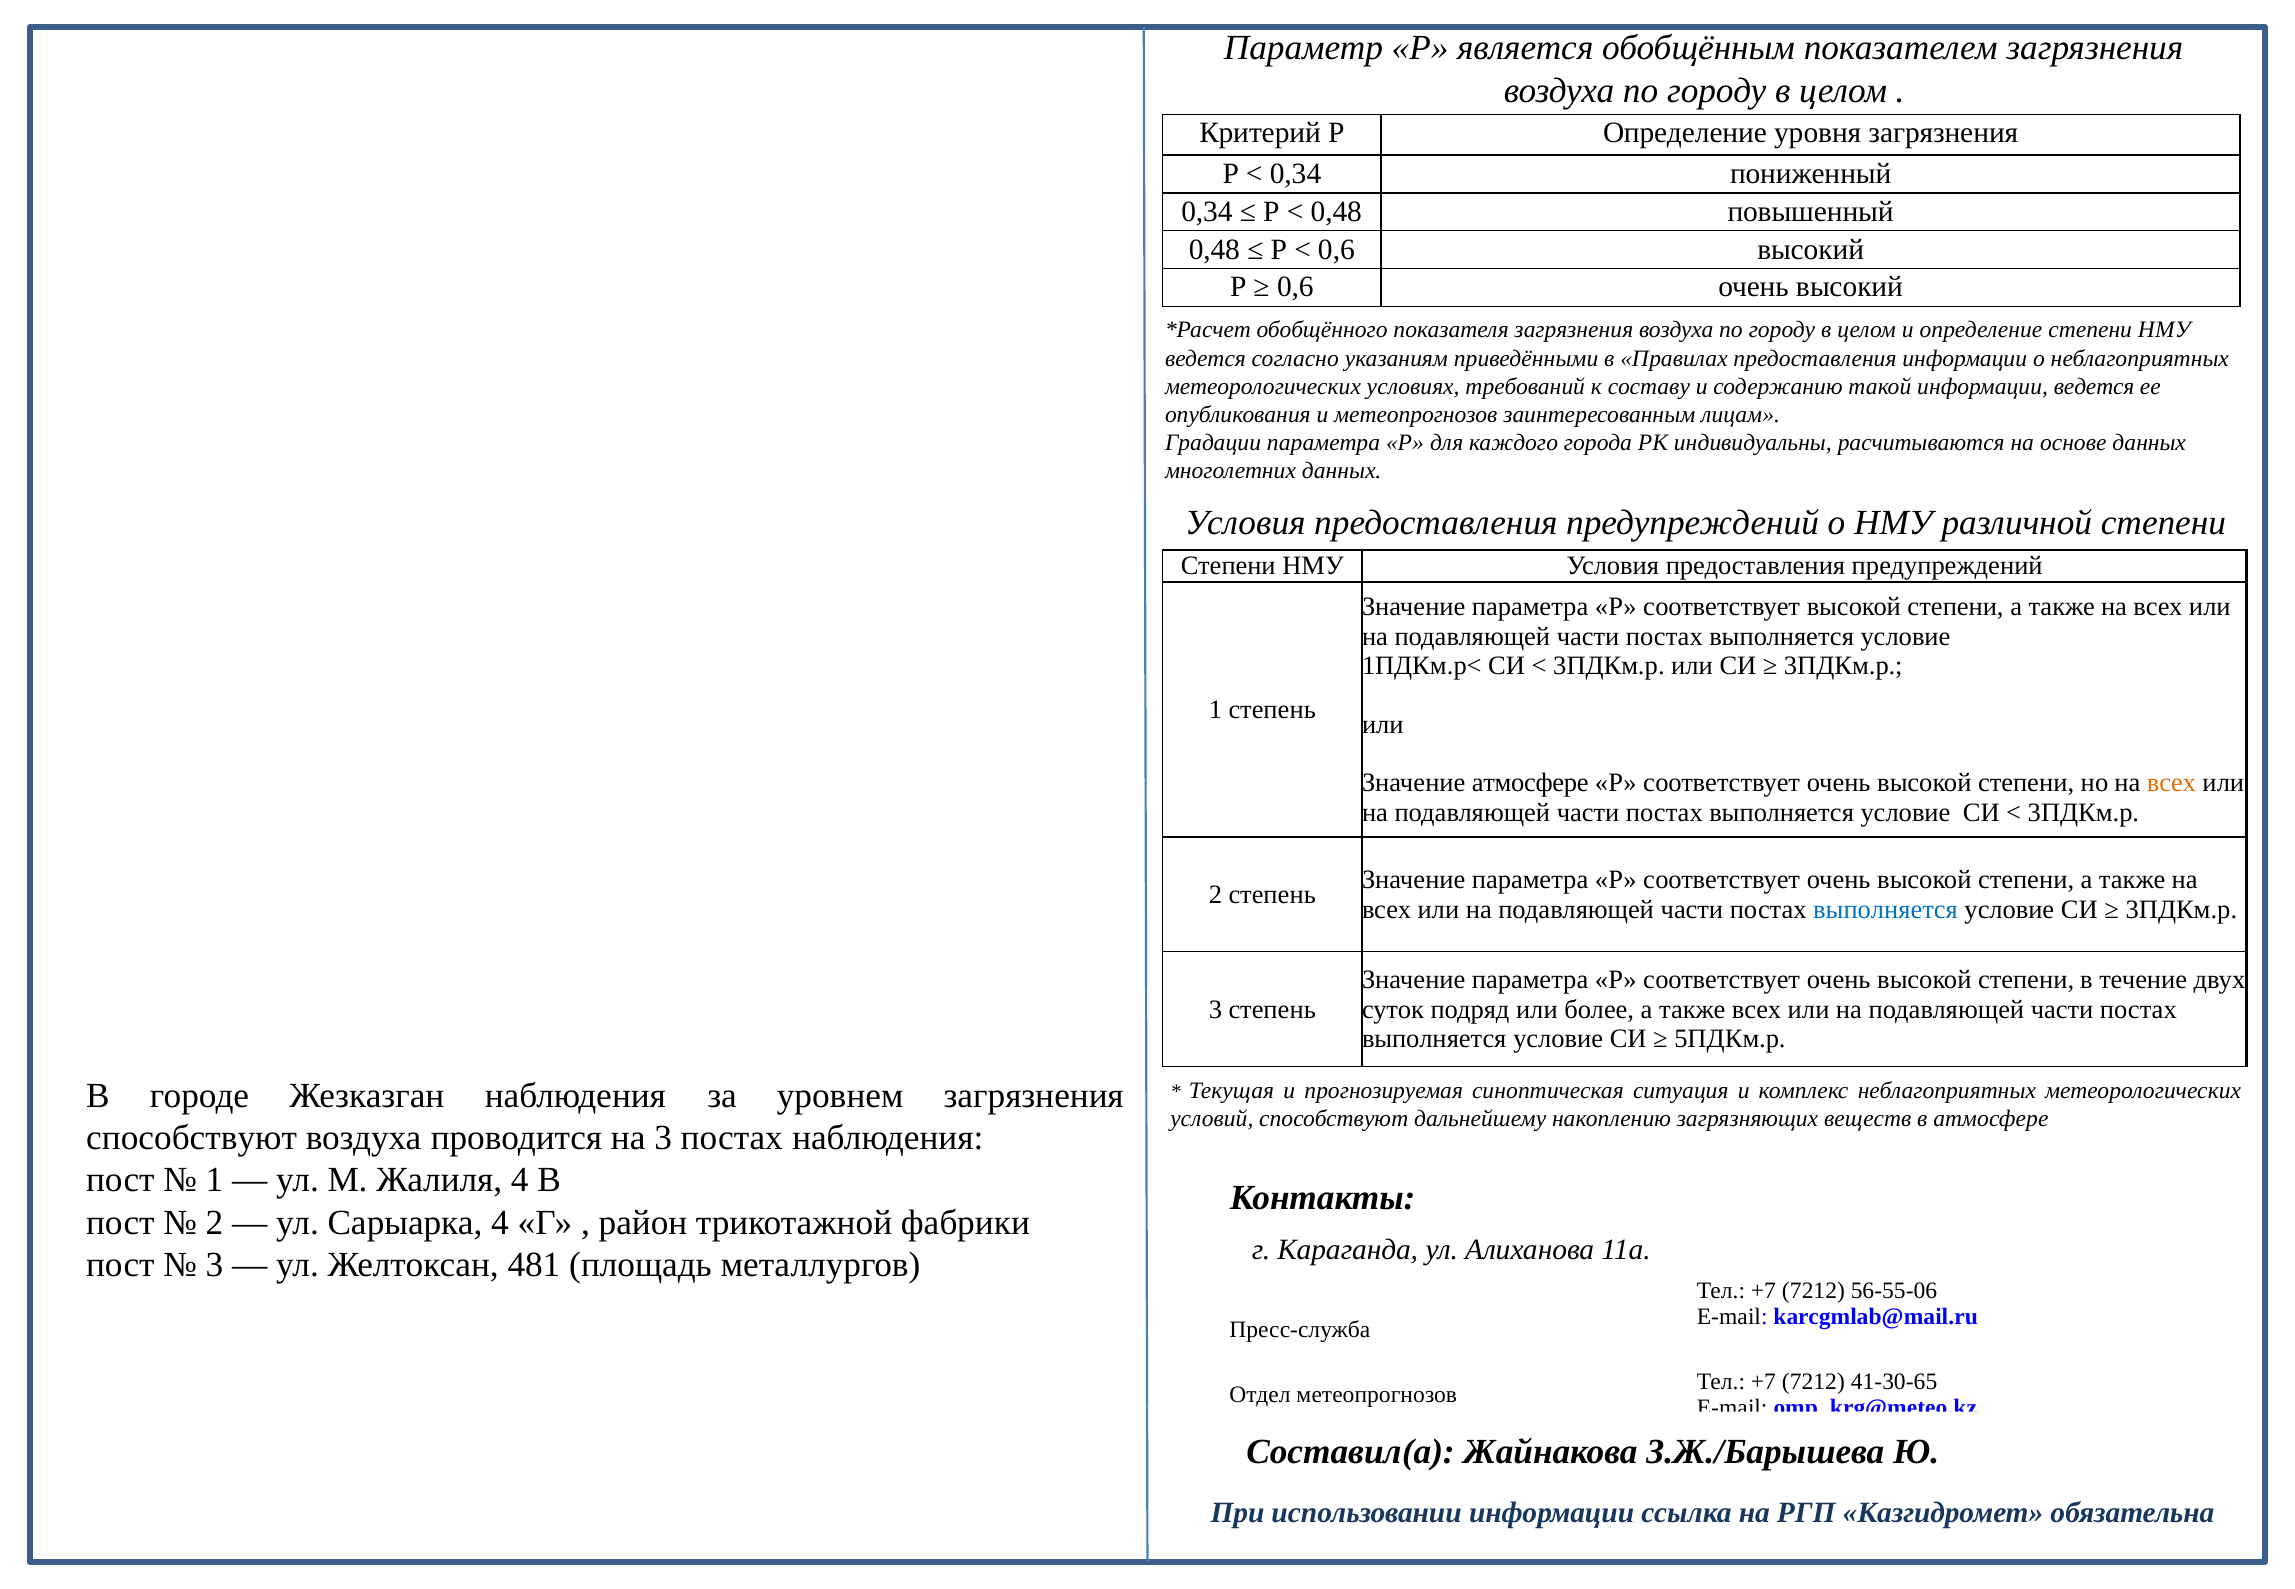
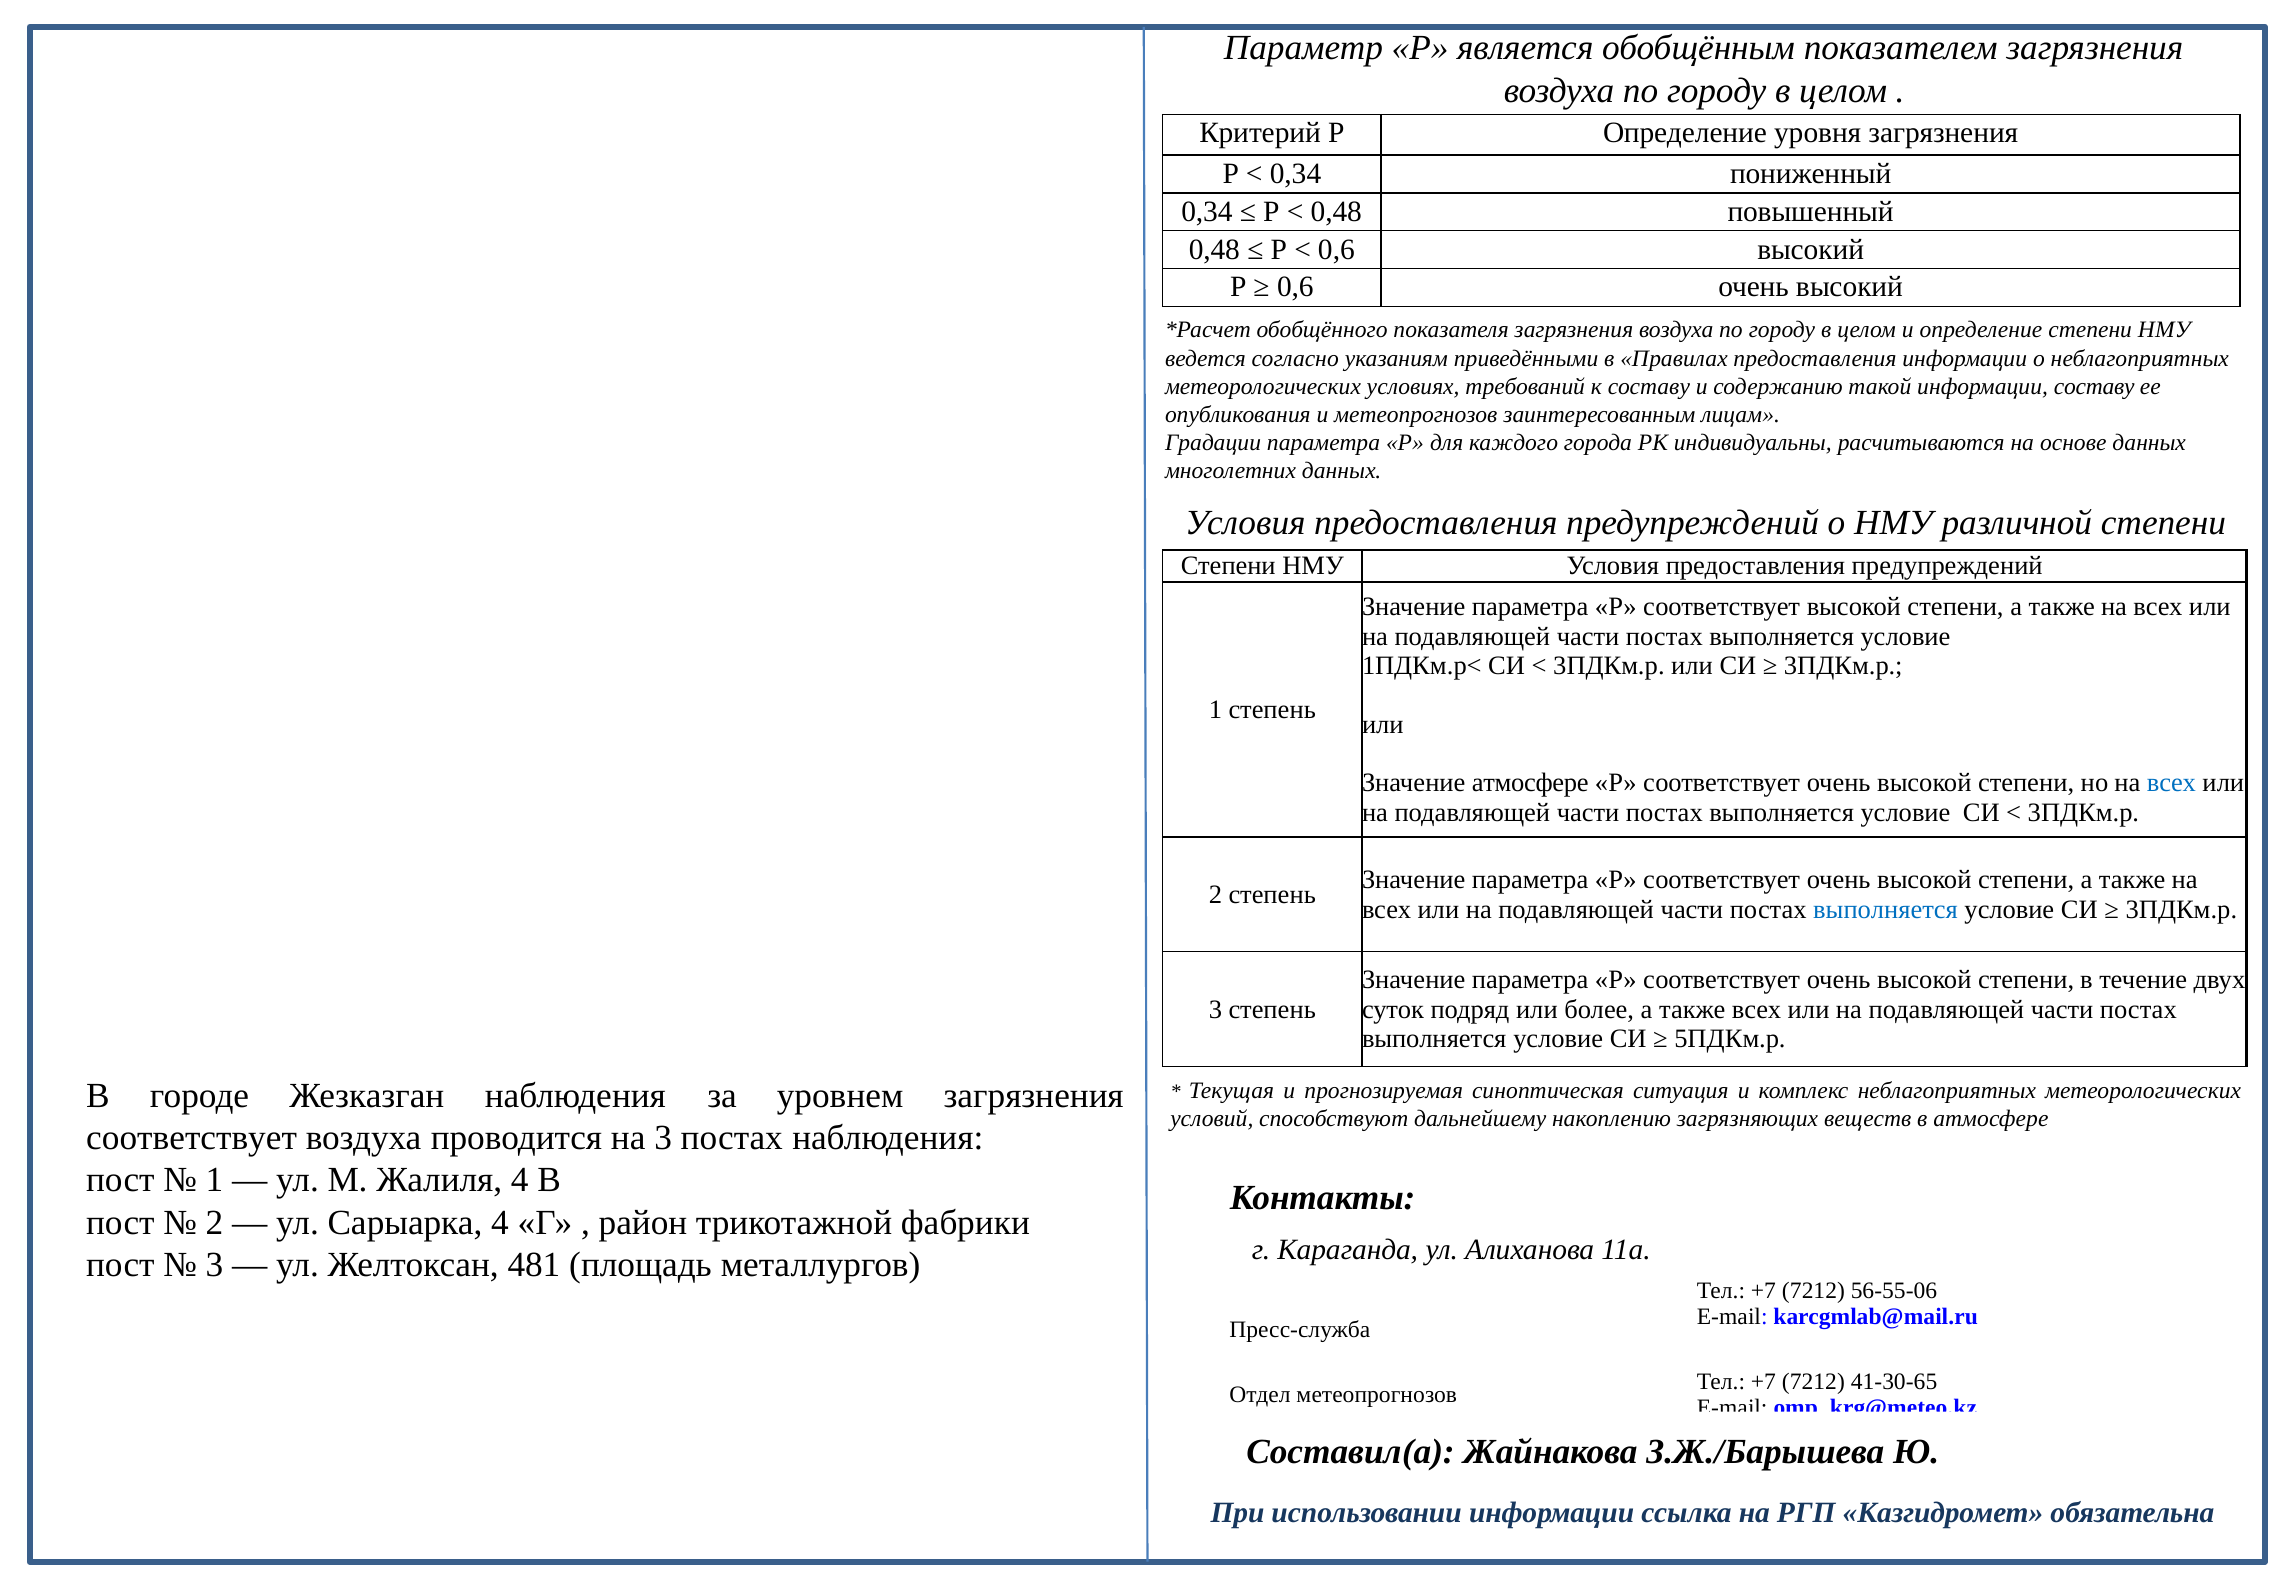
информации ведется: ведется -> составу
всех at (2171, 783) colour: orange -> blue
способствуют at (192, 1138): способствуют -> соответствует
